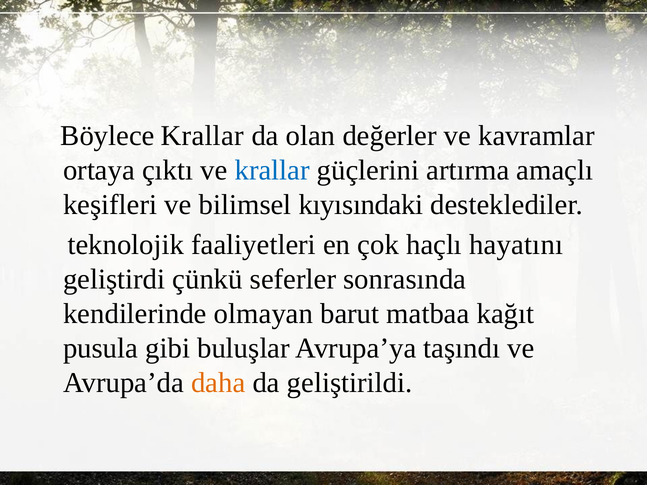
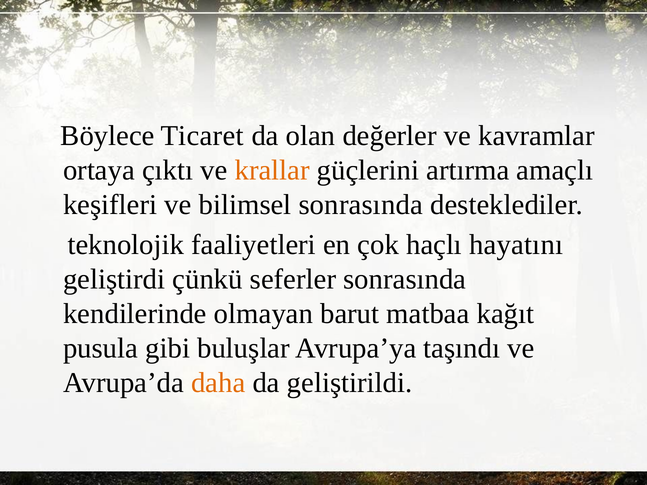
Böylece Krallar: Krallar -> Ticaret
krallar at (272, 170) colour: blue -> orange
bilimsel kıyısındaki: kıyısındaki -> sonrasında
